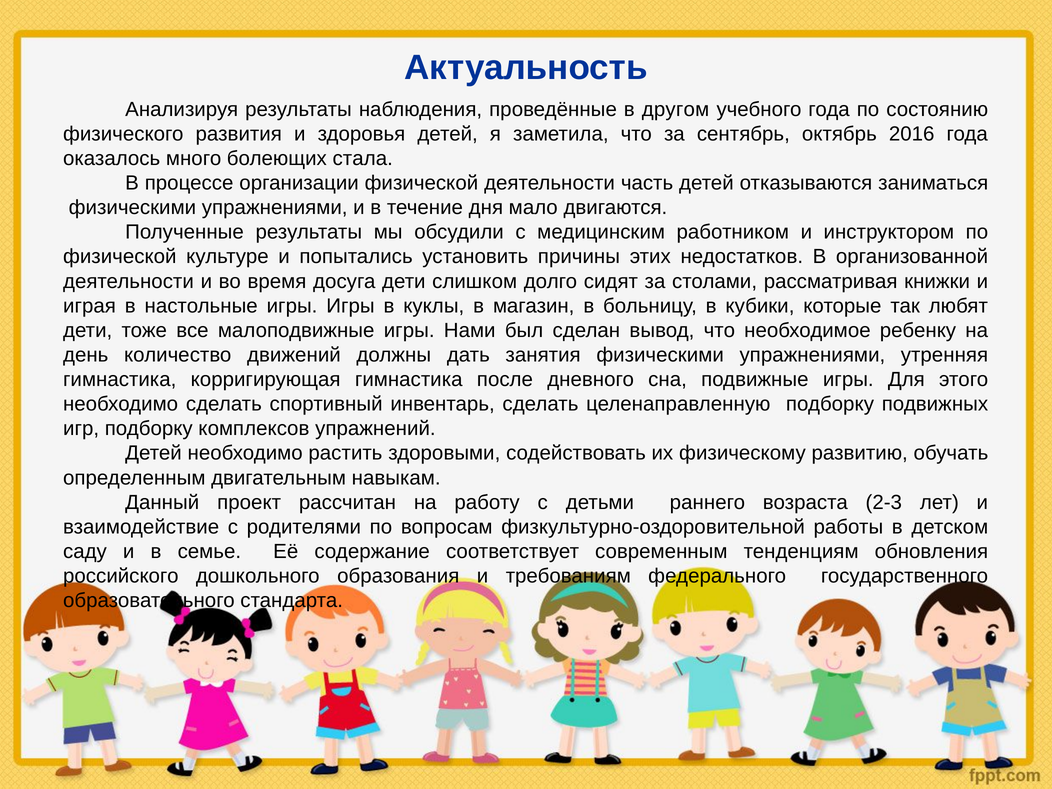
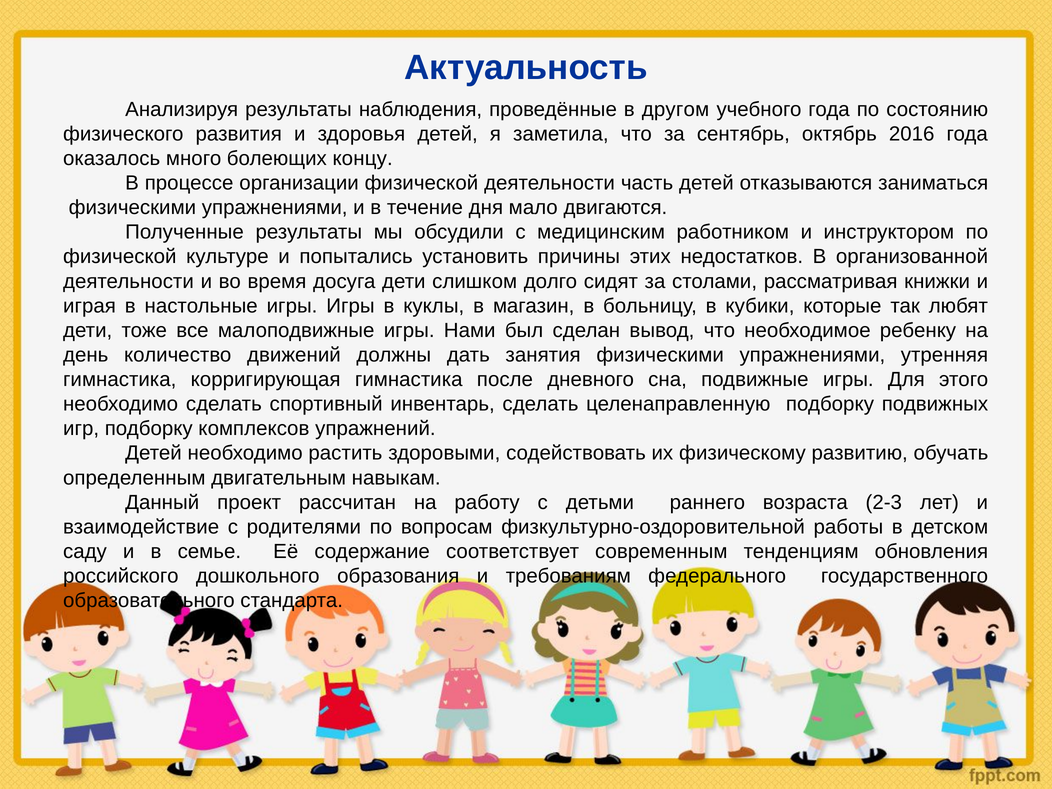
стала: стала -> концу
